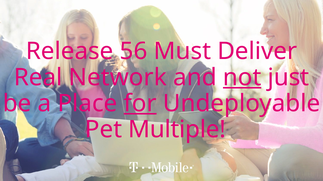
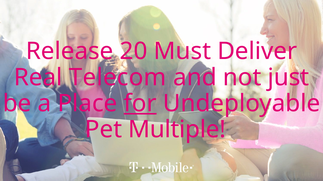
56: 56 -> 20
Network: Network -> Telecom
not underline: present -> none
